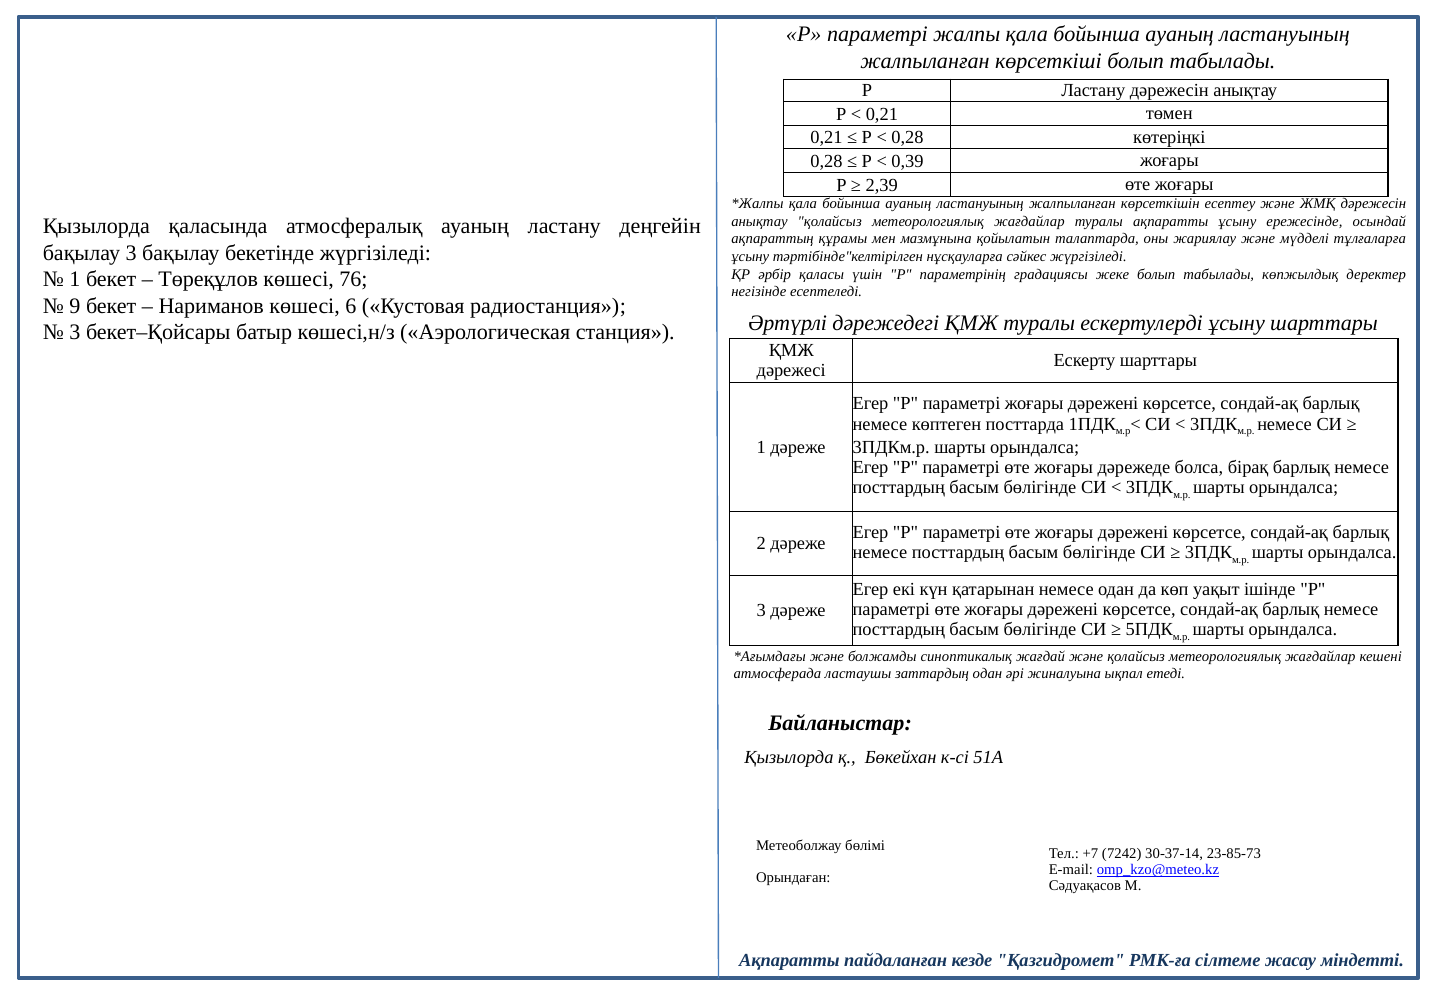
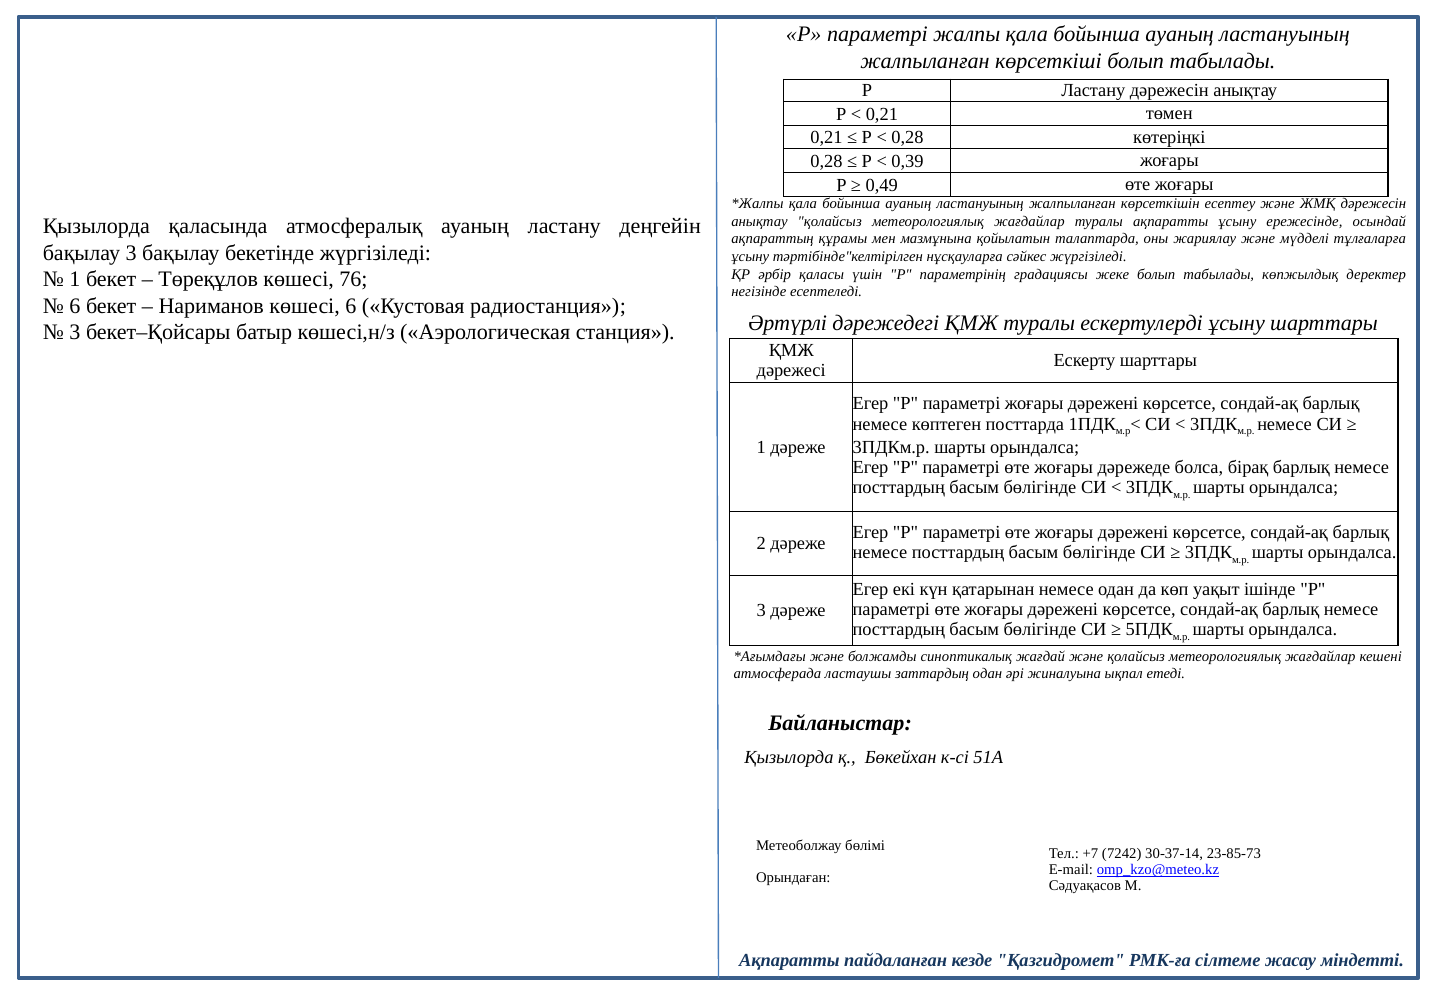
2,39: 2,39 -> 0,49
9 at (75, 306): 9 -> 6
